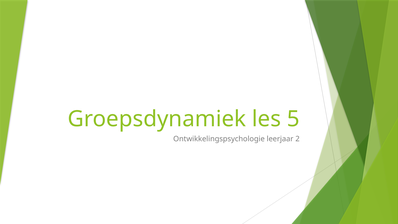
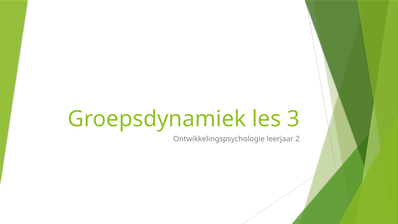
5: 5 -> 3
